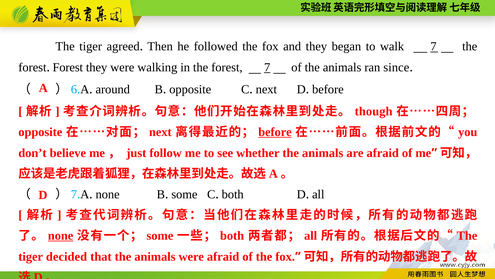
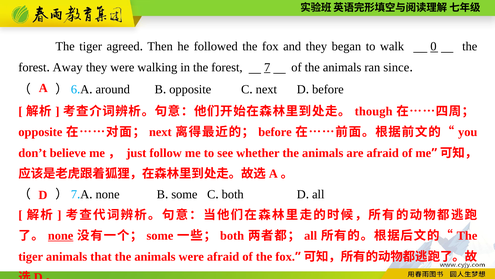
walk 7: 7 -> 0
Forest at (68, 67): Forest -> Away
before at (275, 132) underline: present -> none
tiger decided: decided -> animals
